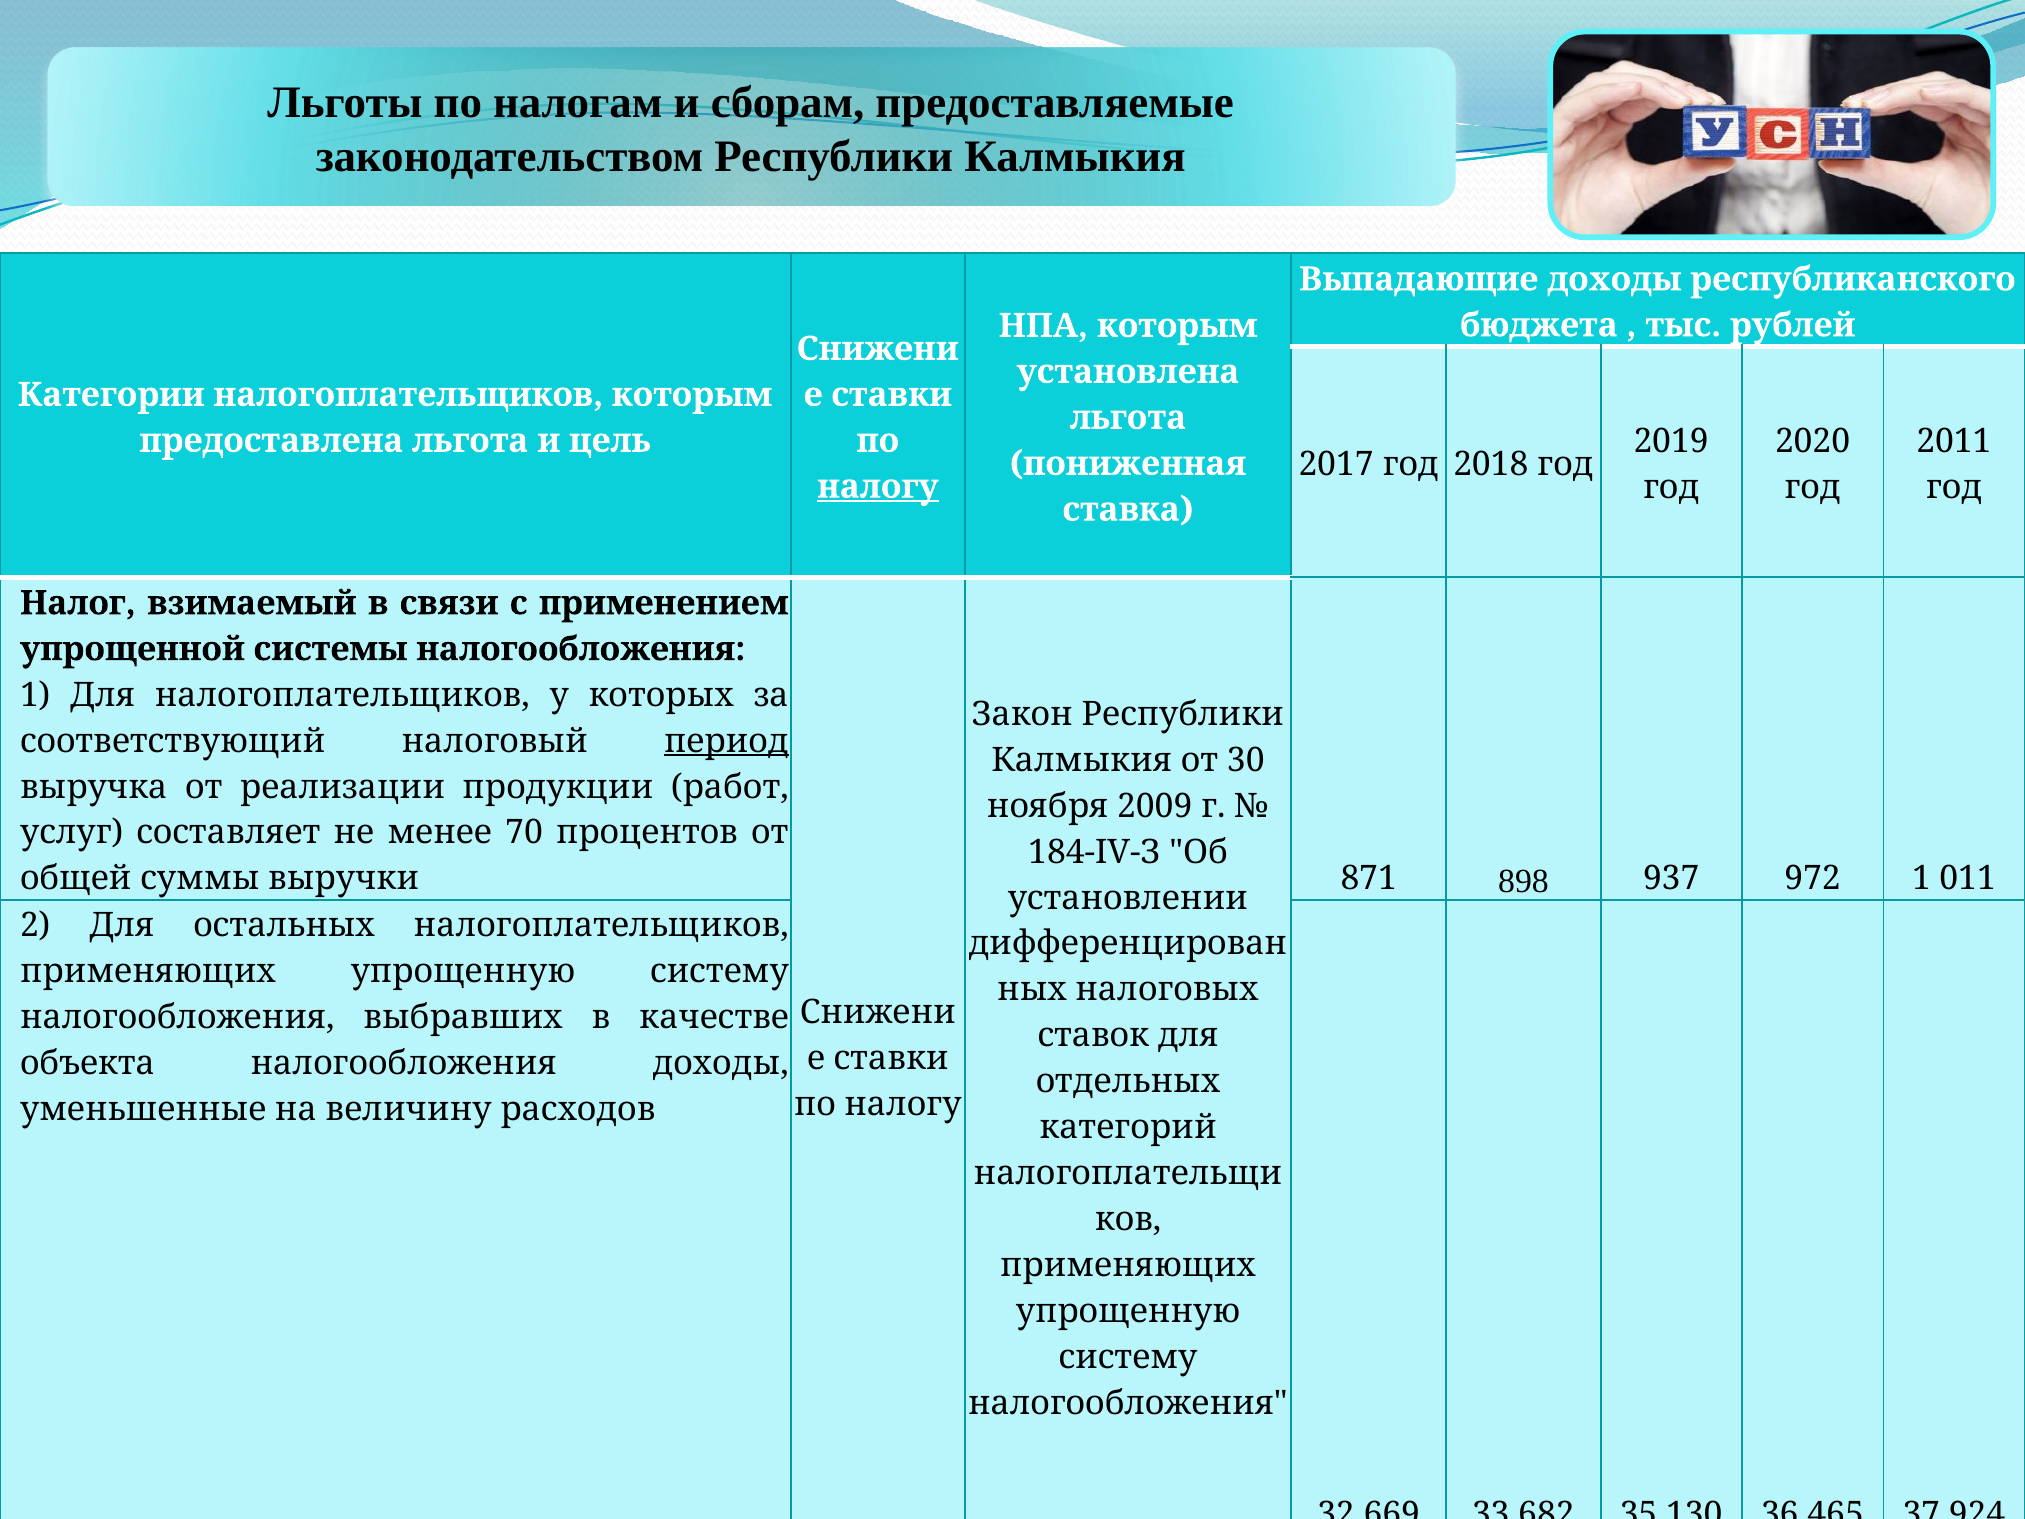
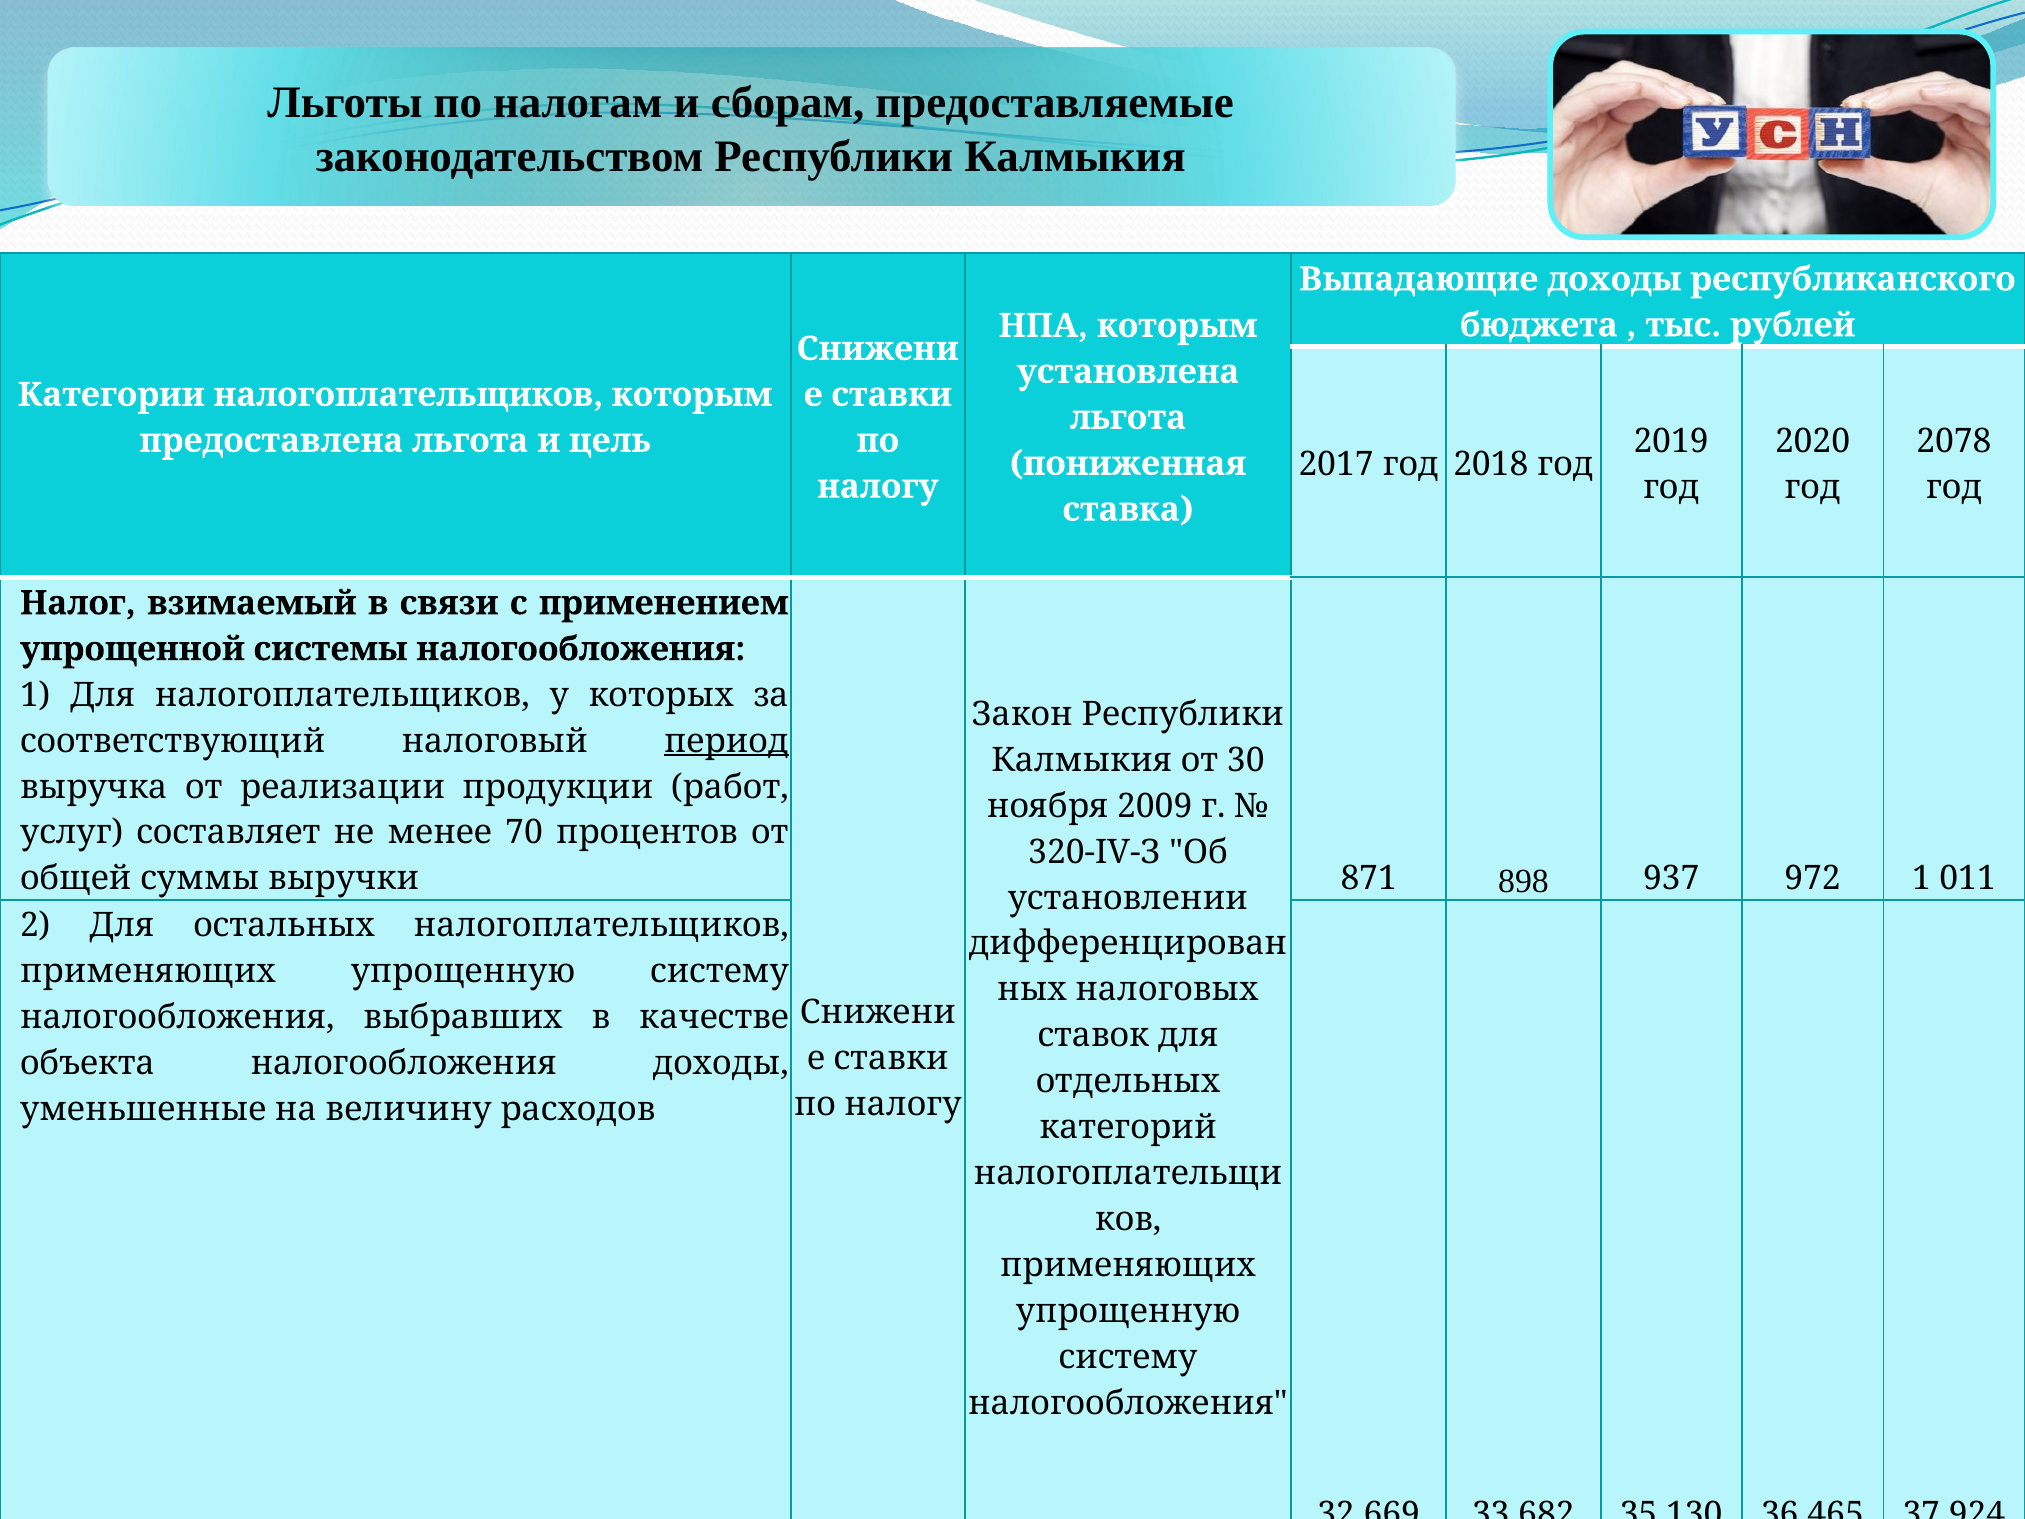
2011: 2011 -> 2078
налогу at (878, 487) underline: present -> none
184-IV-З: 184-IV-З -> 320-IV-З
